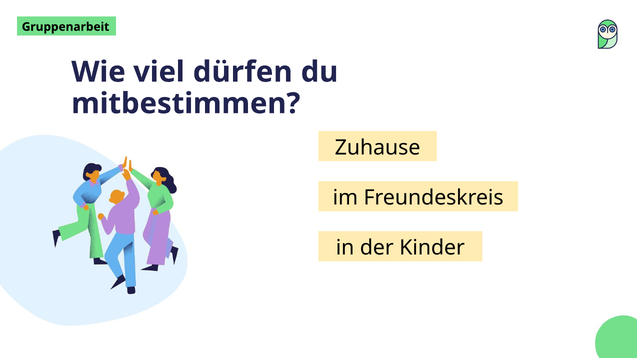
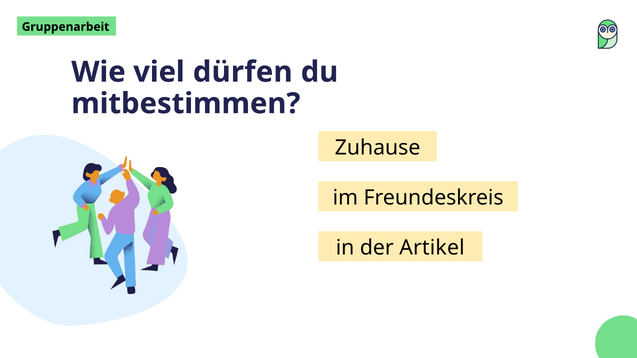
Kinder: Kinder -> Artikel
